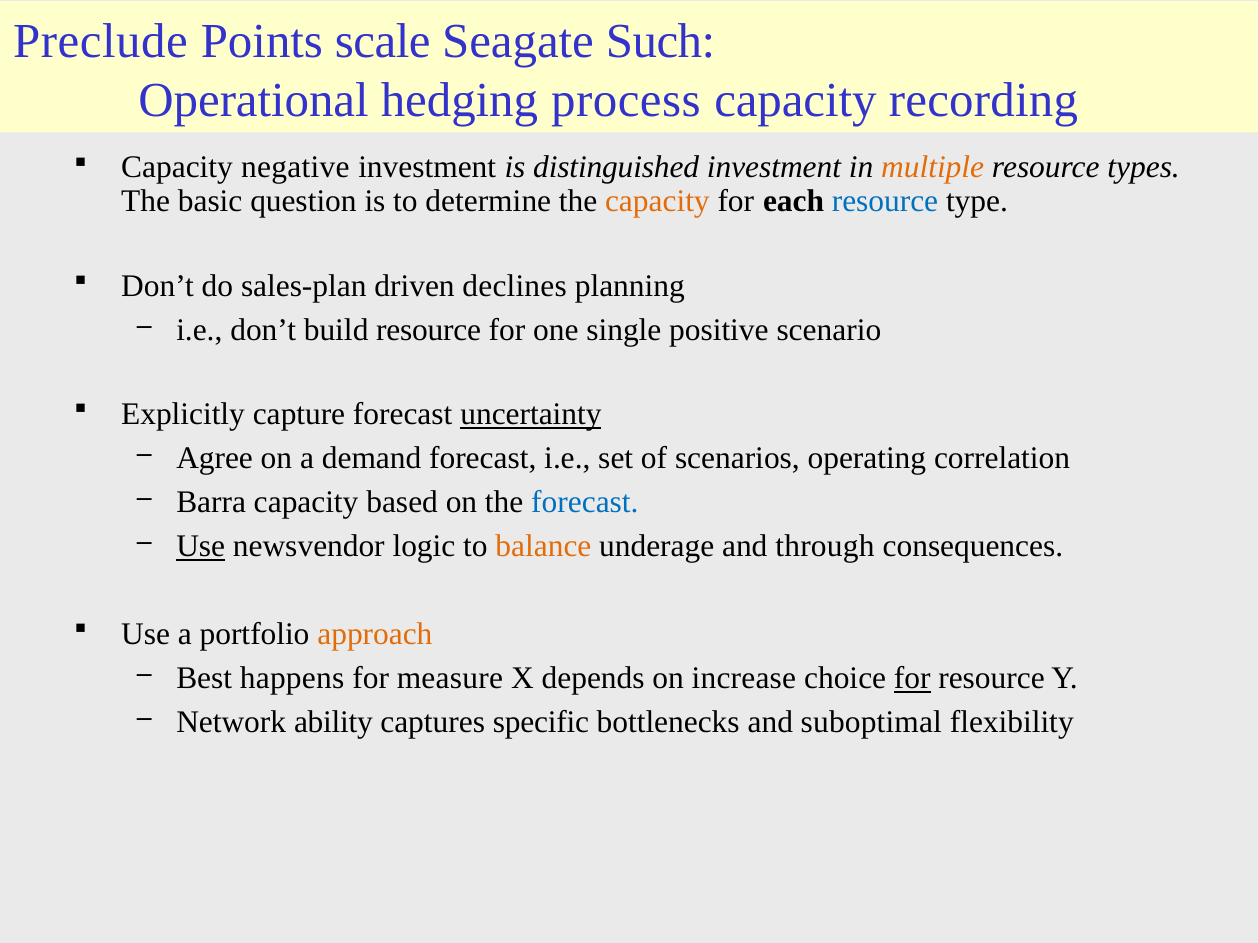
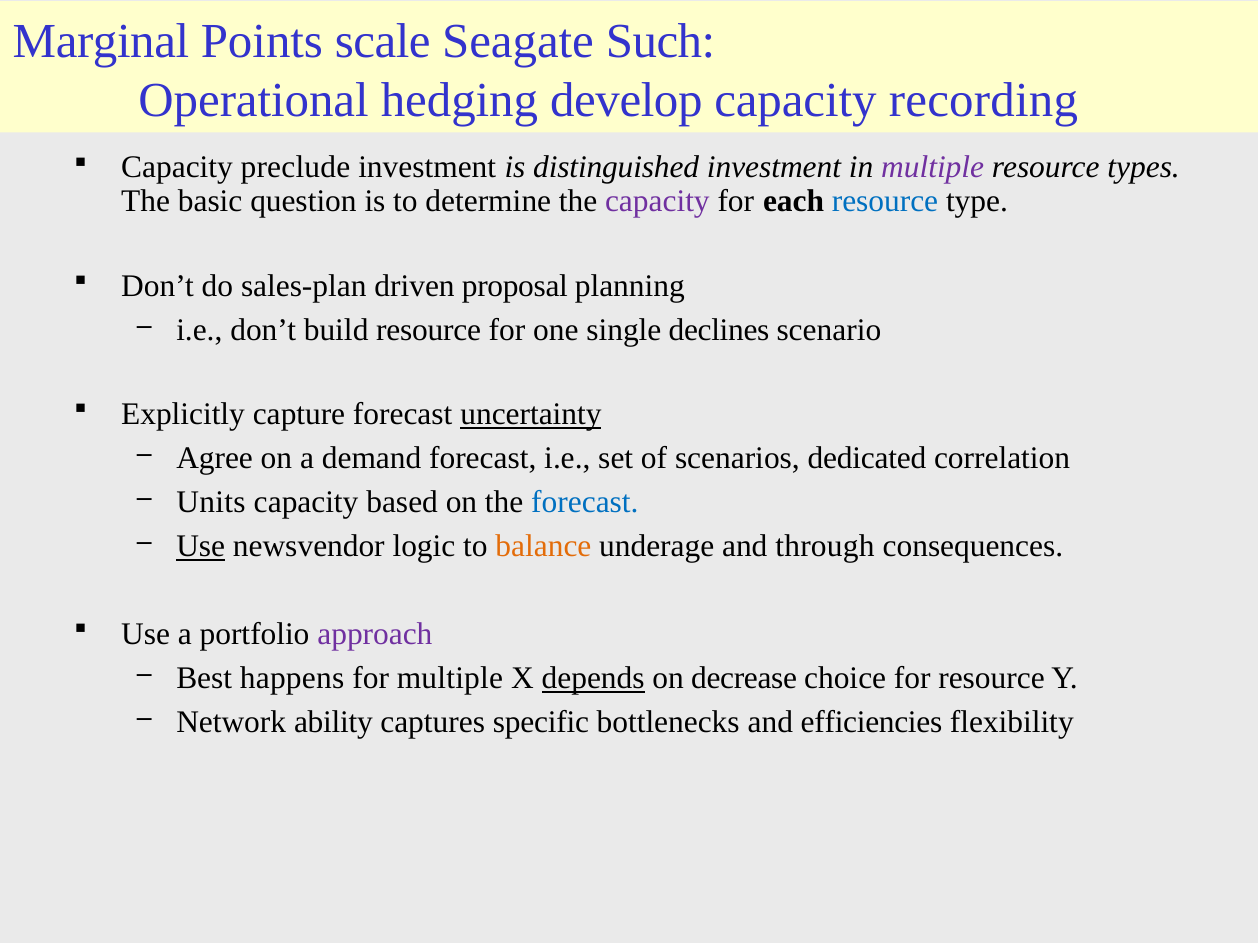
Preclude: Preclude -> Marginal
process: process -> develop
negative: negative -> preclude
multiple at (933, 168) colour: orange -> purple
capacity at (657, 202) colour: orange -> purple
declines: declines -> proposal
positive: positive -> declines
operating: operating -> dedicated
Barra: Barra -> Units
approach colour: orange -> purple
for measure: measure -> multiple
depends underline: none -> present
increase: increase -> decrease
for at (912, 679) underline: present -> none
suboptimal: suboptimal -> efficiencies
